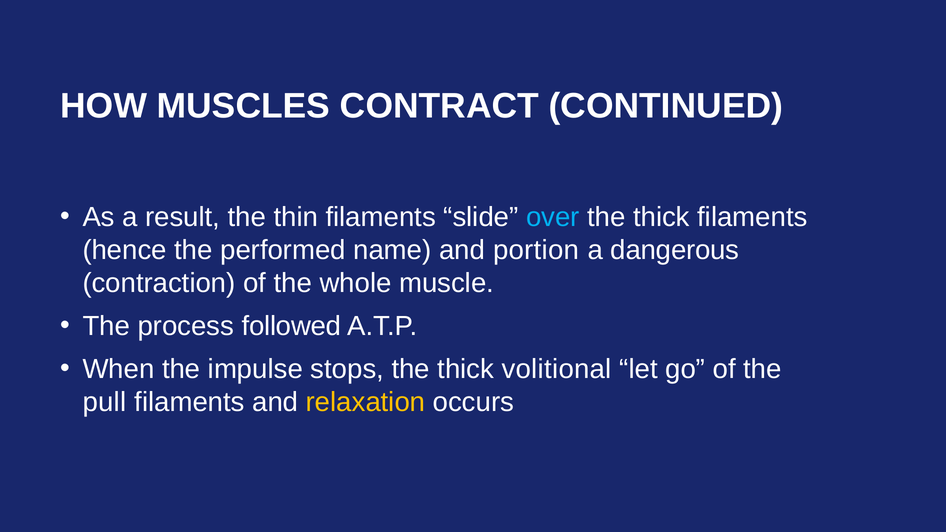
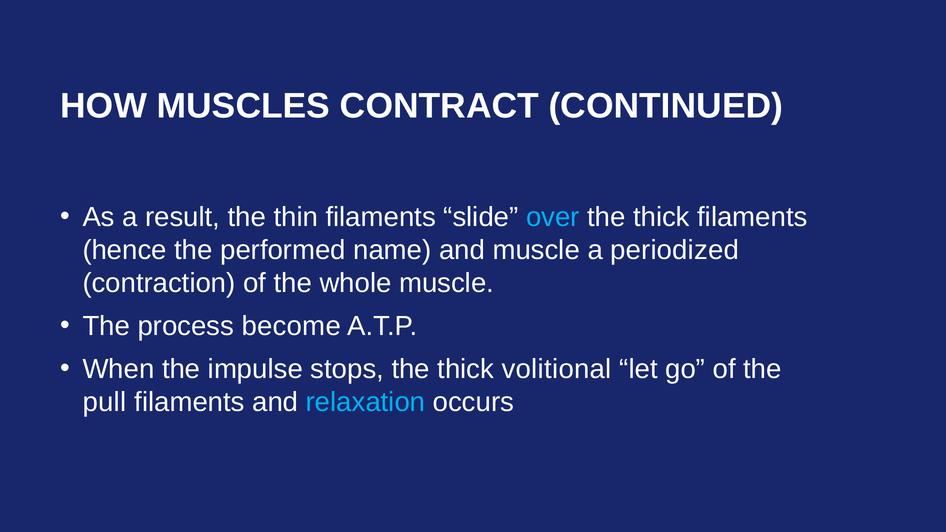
and portion: portion -> muscle
dangerous: dangerous -> periodized
followed: followed -> become
relaxation colour: yellow -> light blue
